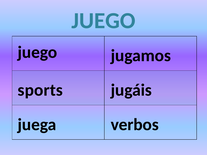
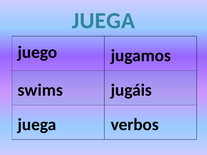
JUEGO at (103, 21): JUEGO -> JUEGA
sports: sports -> swims
